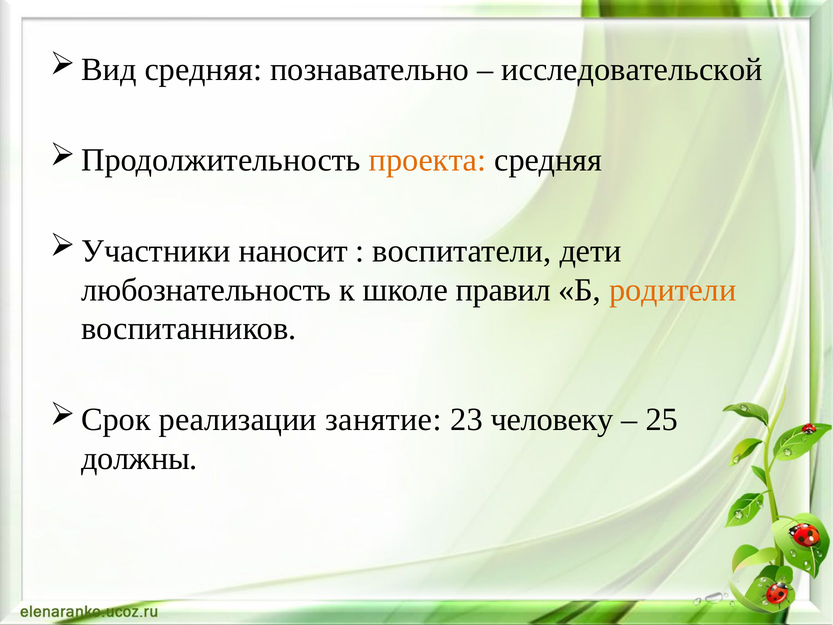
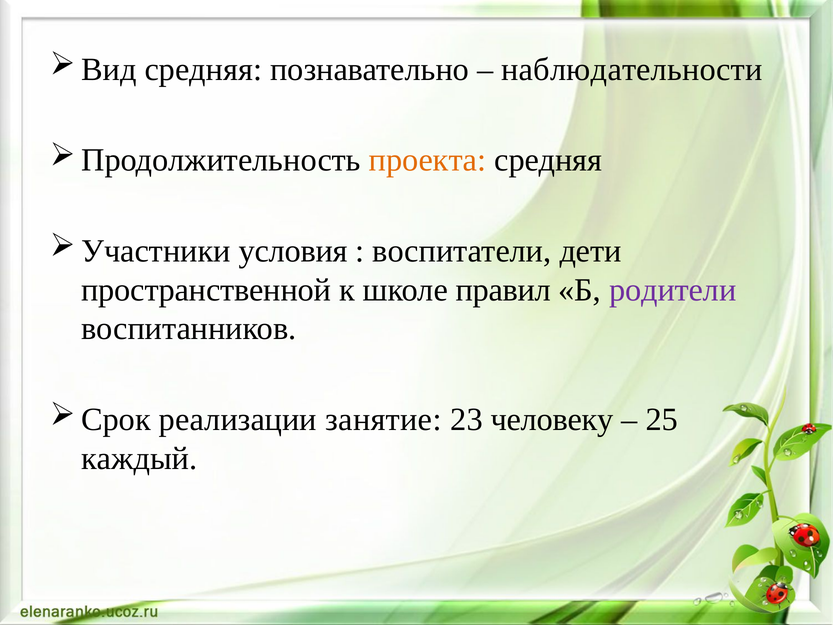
исследовательской: исследовательской -> наблюдательности
наносит: наносит -> условия
любознательность: любознательность -> пространственной
родители colour: orange -> purple
должны: должны -> каждый
